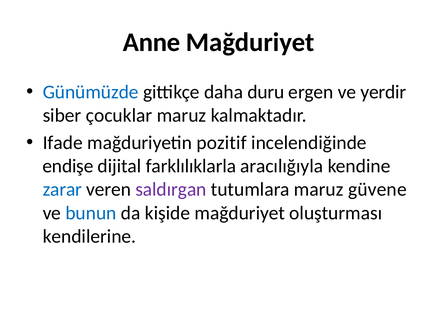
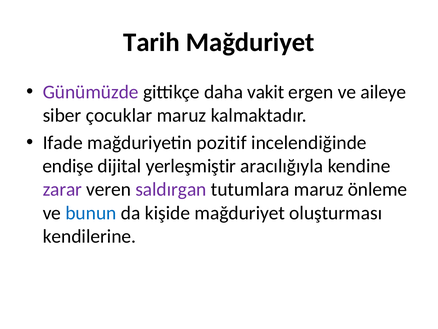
Anne: Anne -> Tarih
Günümüzde colour: blue -> purple
duru: duru -> vakit
yerdir: yerdir -> aileye
farklılıklarla: farklılıklarla -> yerleşmiştir
zarar colour: blue -> purple
güvene: güvene -> önleme
